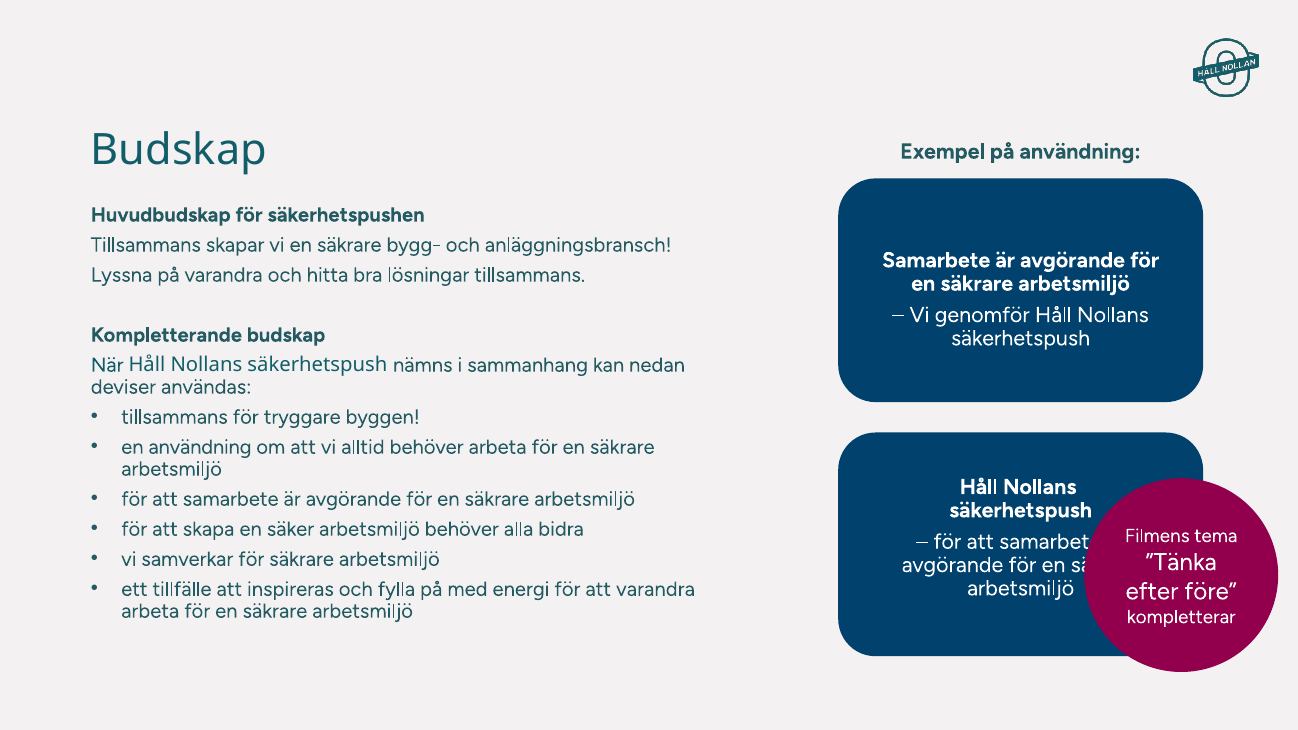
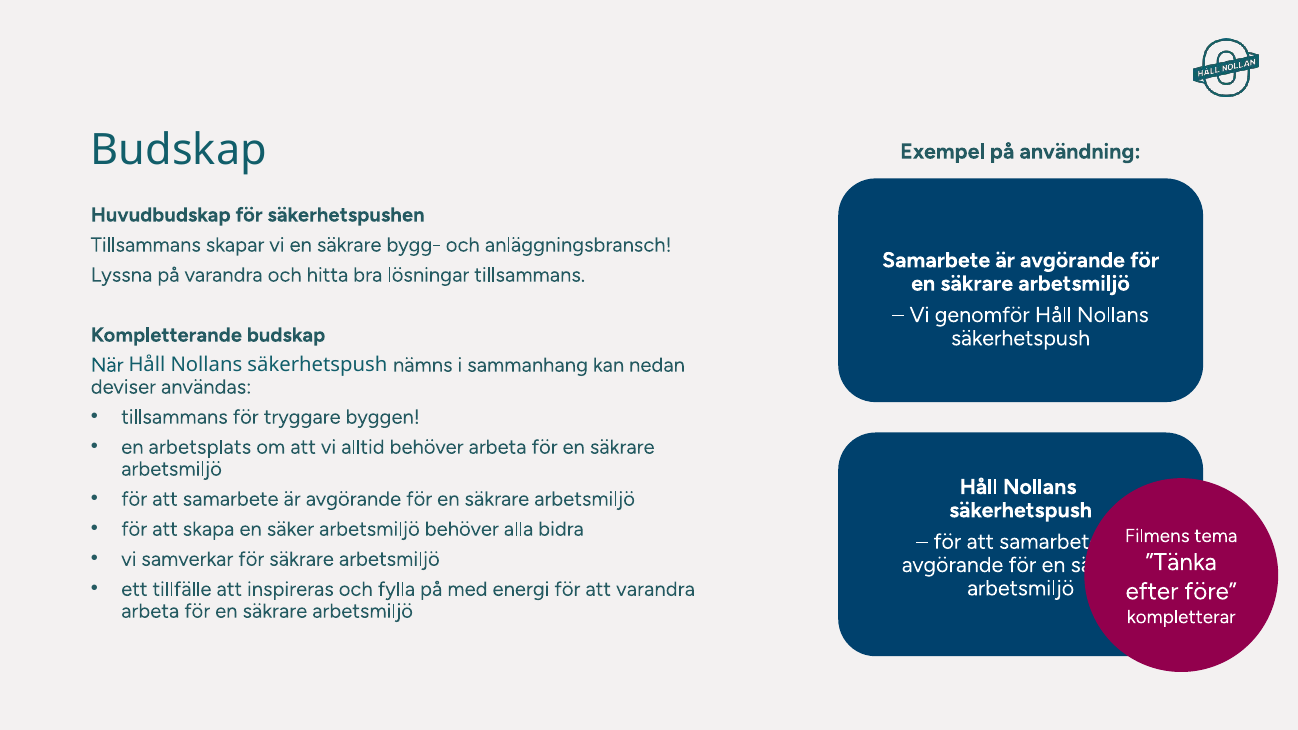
en användning: användning -> arbetsplats
